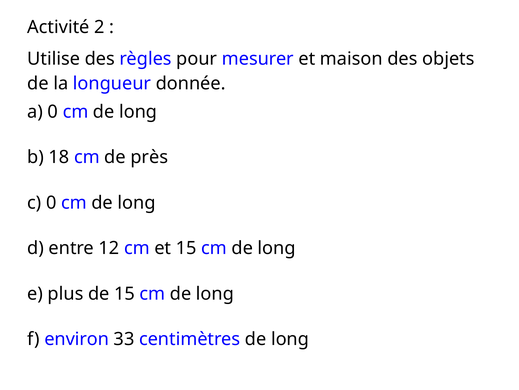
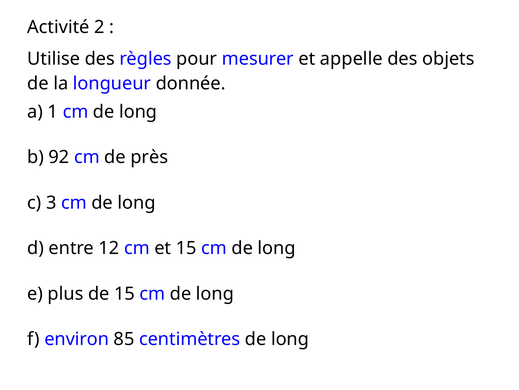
maison: maison -> appelle
a 0: 0 -> 1
18: 18 -> 92
c 0: 0 -> 3
33: 33 -> 85
